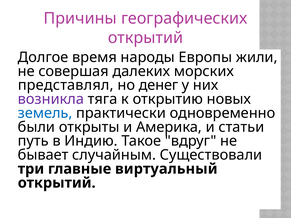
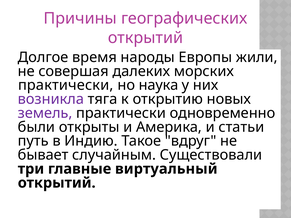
представлял at (66, 85): представлял -> практически
денег: денег -> наука
земель colour: blue -> purple
